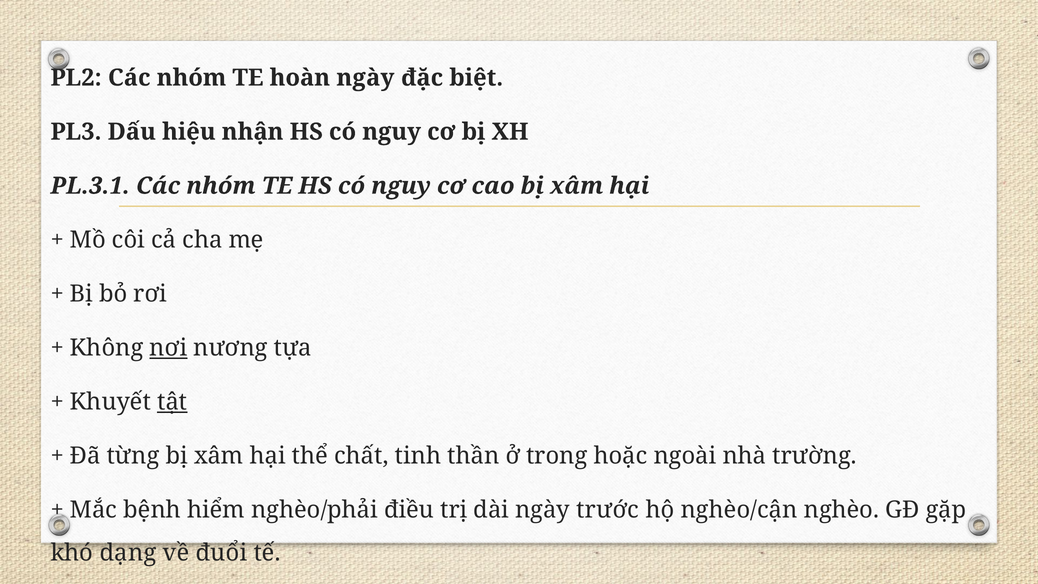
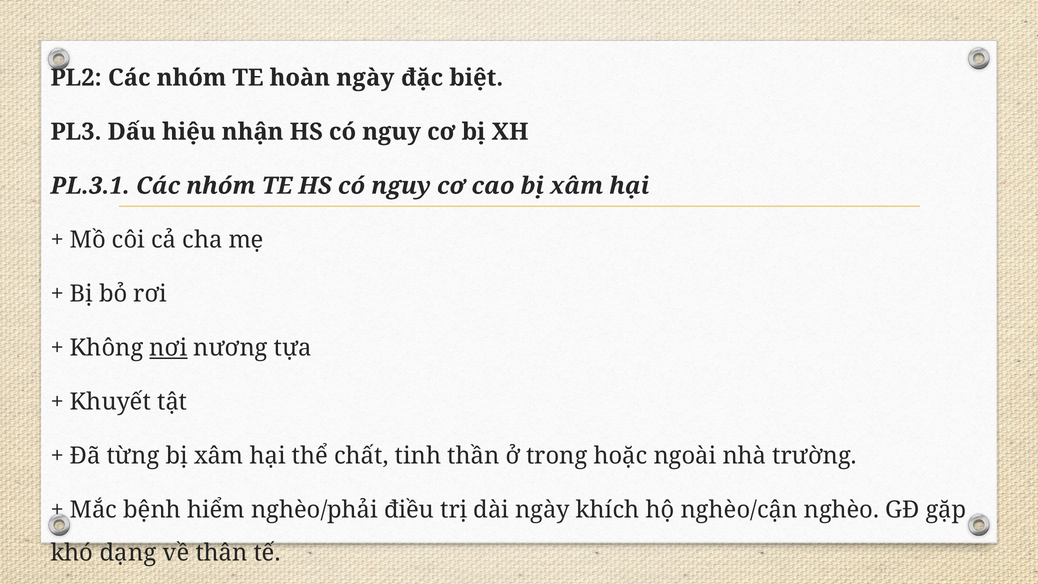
tật underline: present -> none
trước: trước -> khích
đuổi: đuổi -> thân
